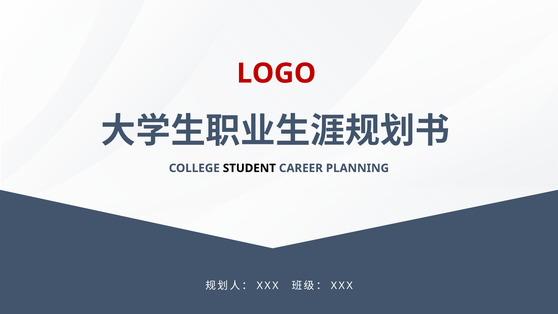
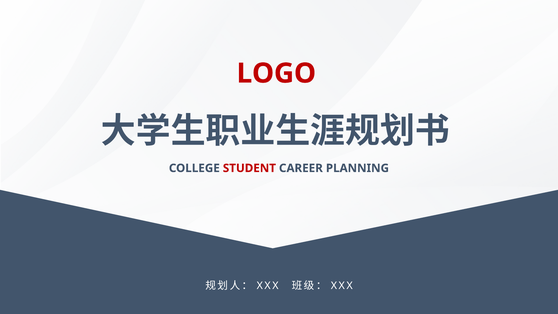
STUDENT colour: black -> red
